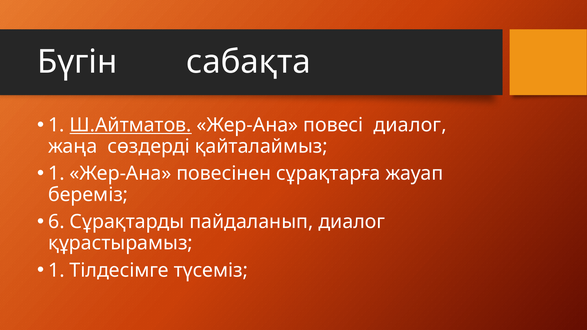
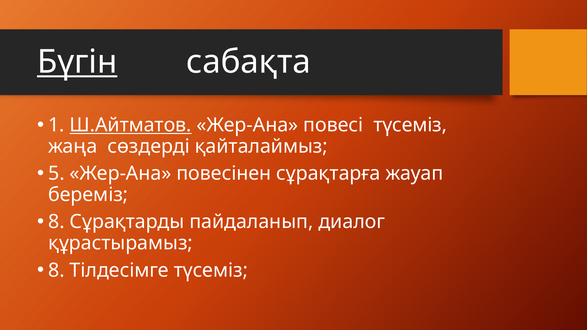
Бүгін underline: none -> present
повесі диалог: диалог -> түсеміз
1 at (56, 174): 1 -> 5
6 at (56, 222): 6 -> 8
1 at (56, 270): 1 -> 8
